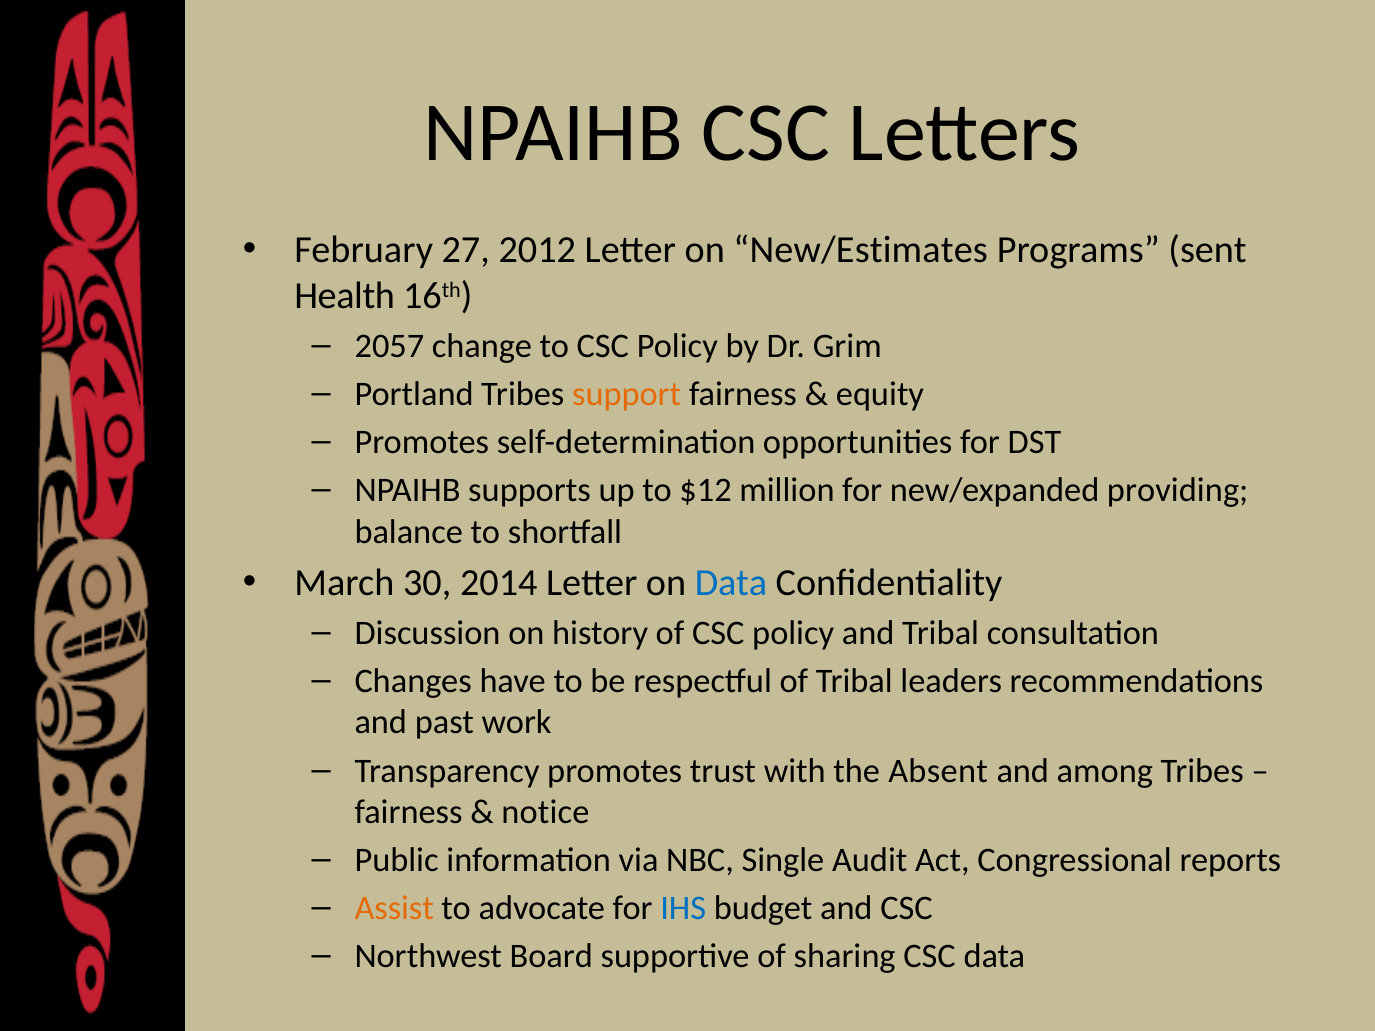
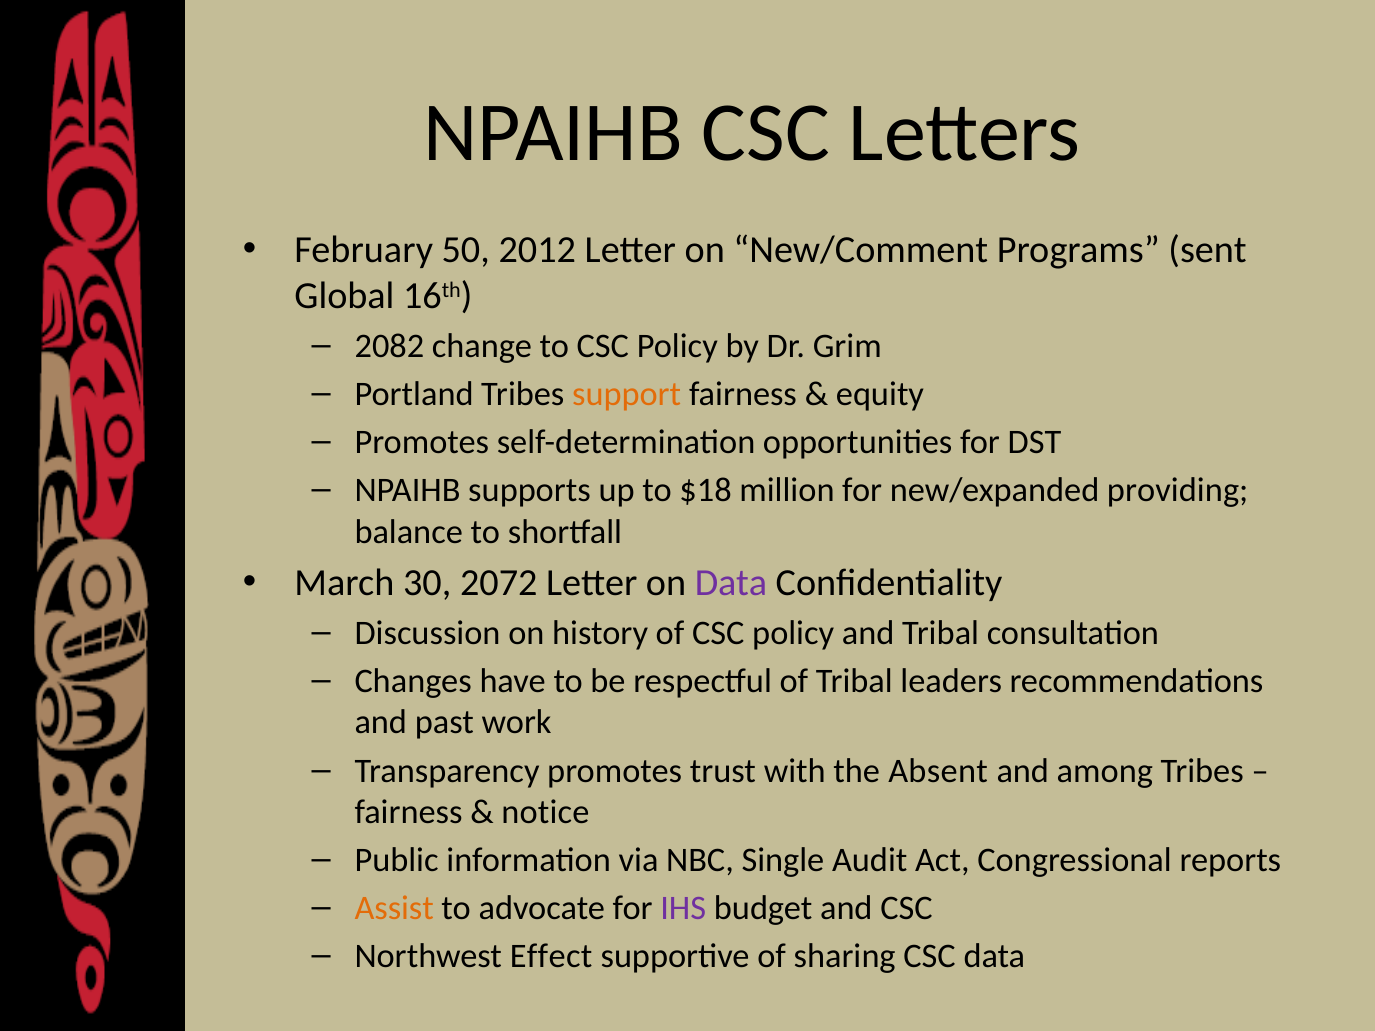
27: 27 -> 50
New/Estimates: New/Estimates -> New/Comment
Health: Health -> Global
2057: 2057 -> 2082
$12: $12 -> $18
2014: 2014 -> 2072
Data at (731, 583) colour: blue -> purple
IHS colour: blue -> purple
Board: Board -> Effect
